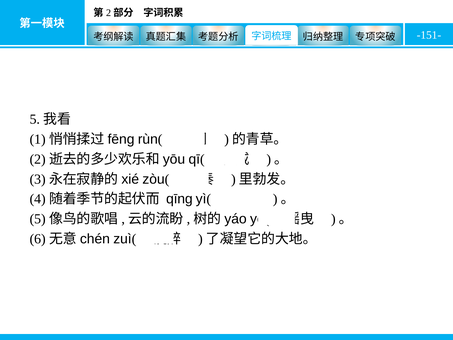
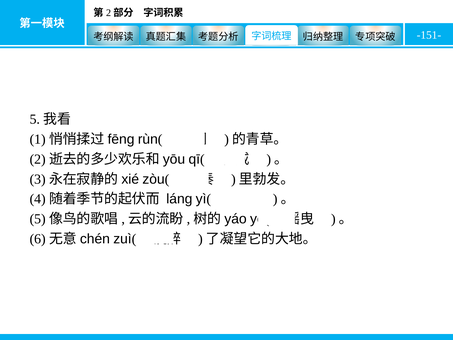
qīng: qīng -> láng
